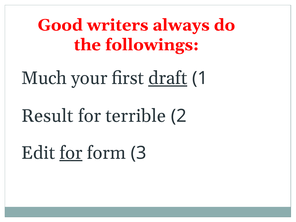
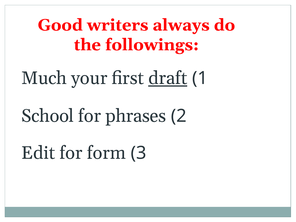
Result: Result -> School
terrible: terrible -> phrases
for at (71, 153) underline: present -> none
